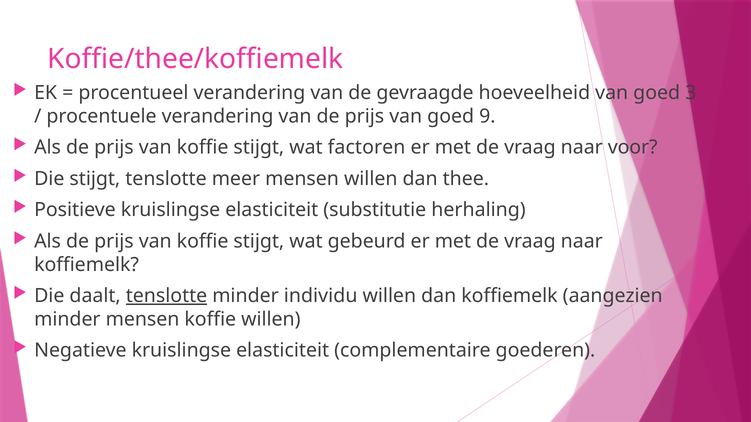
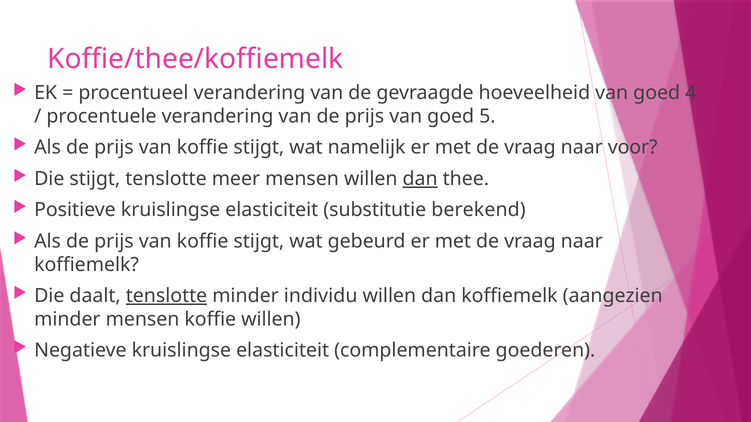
3: 3 -> 4
9: 9 -> 5
factoren: factoren -> namelijk
dan at (420, 179) underline: none -> present
herhaling: herhaling -> berekend
